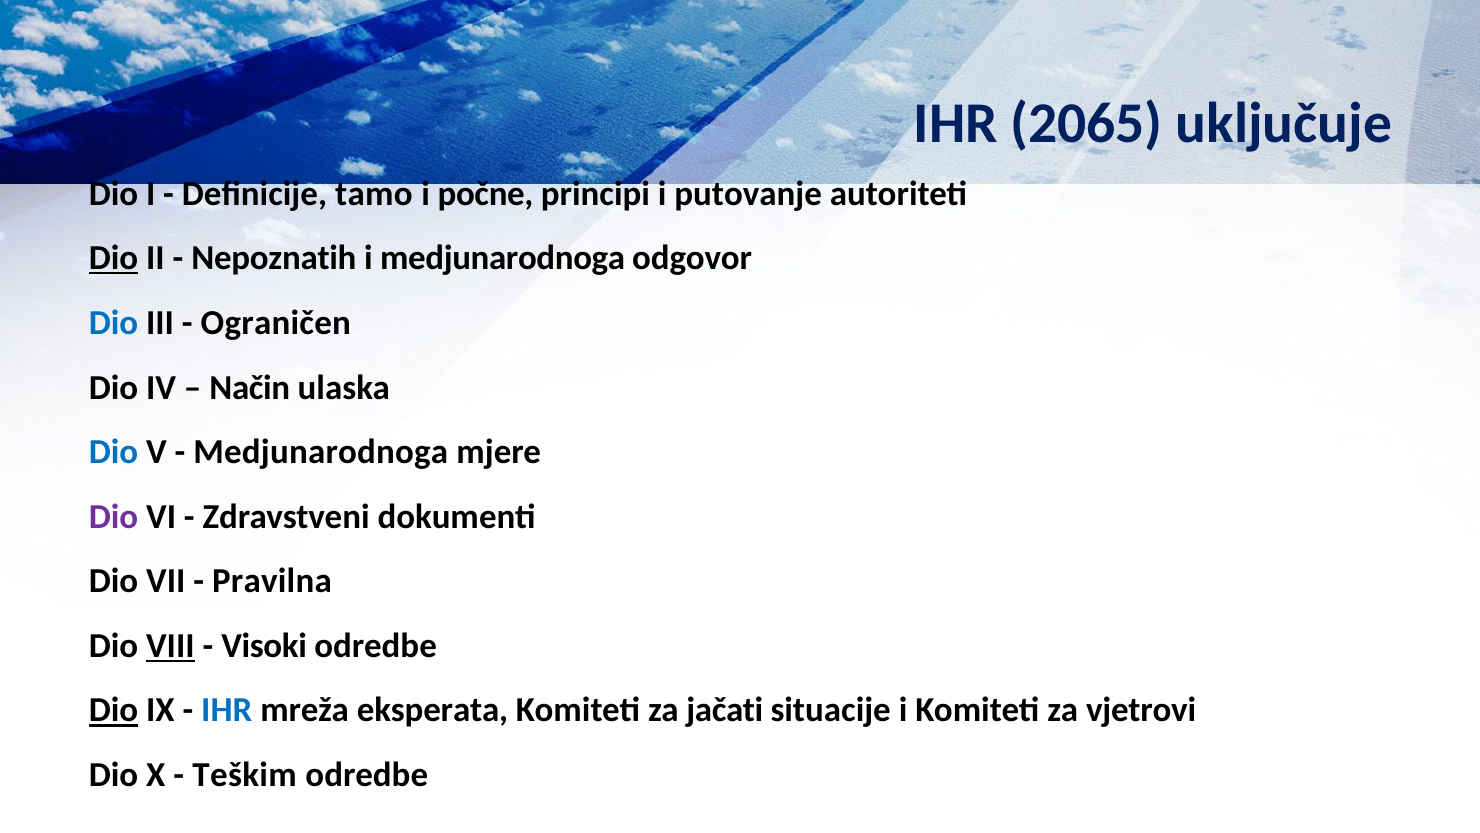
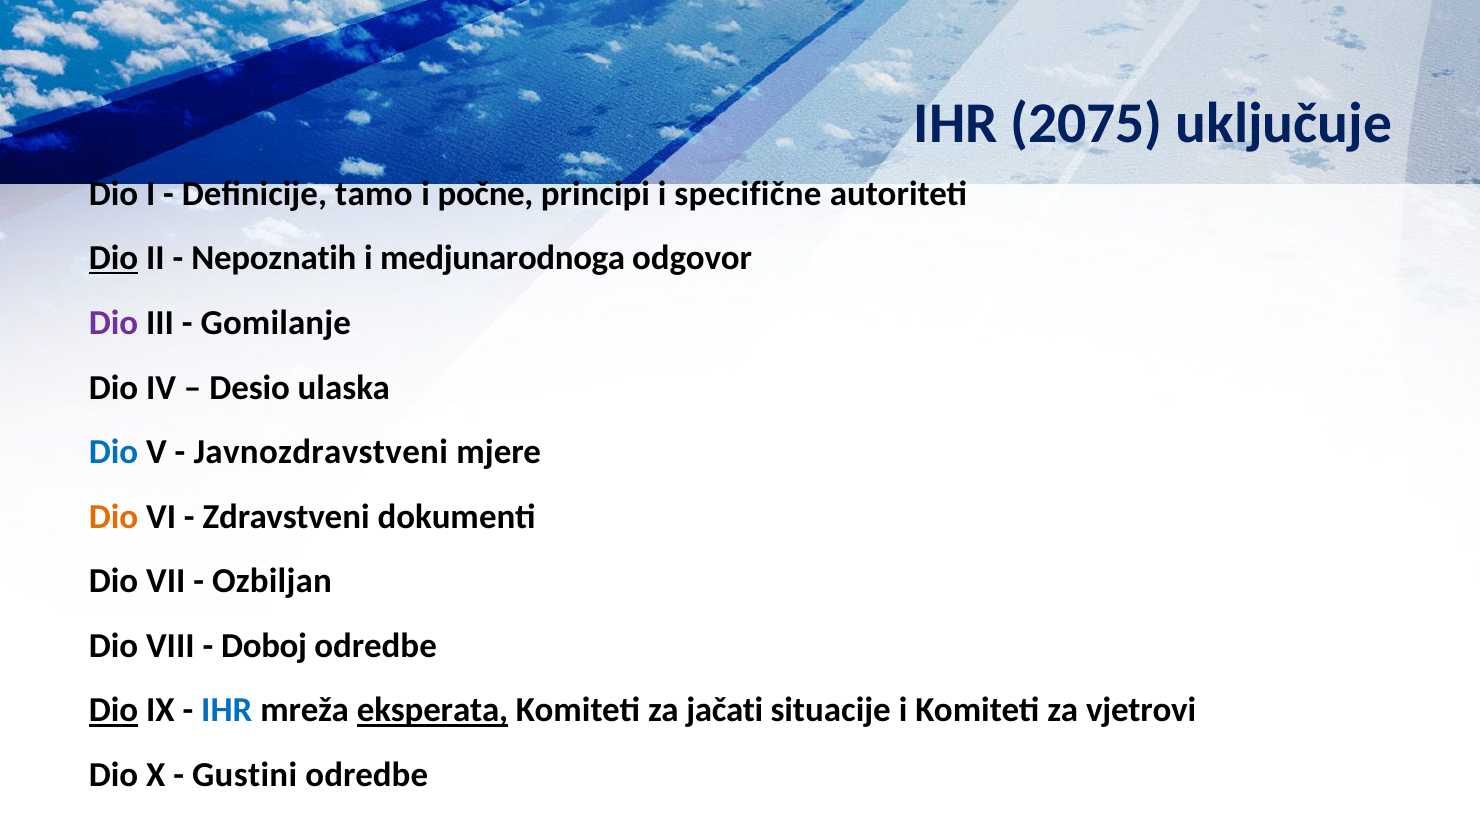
2065: 2065 -> 2075
putovanje: putovanje -> specifične
Dio at (113, 323) colour: blue -> purple
Ograničen: Ograničen -> Gomilanje
Način: Način -> Desio
Medjunarodnoga at (321, 452): Medjunarodnoga -> Javnozdravstveni
Dio at (113, 516) colour: purple -> orange
Pravilna: Pravilna -> Ozbiljan
VIII underline: present -> none
Visoki: Visoki -> Doboj
eksperata underline: none -> present
Teškim: Teškim -> Gustini
